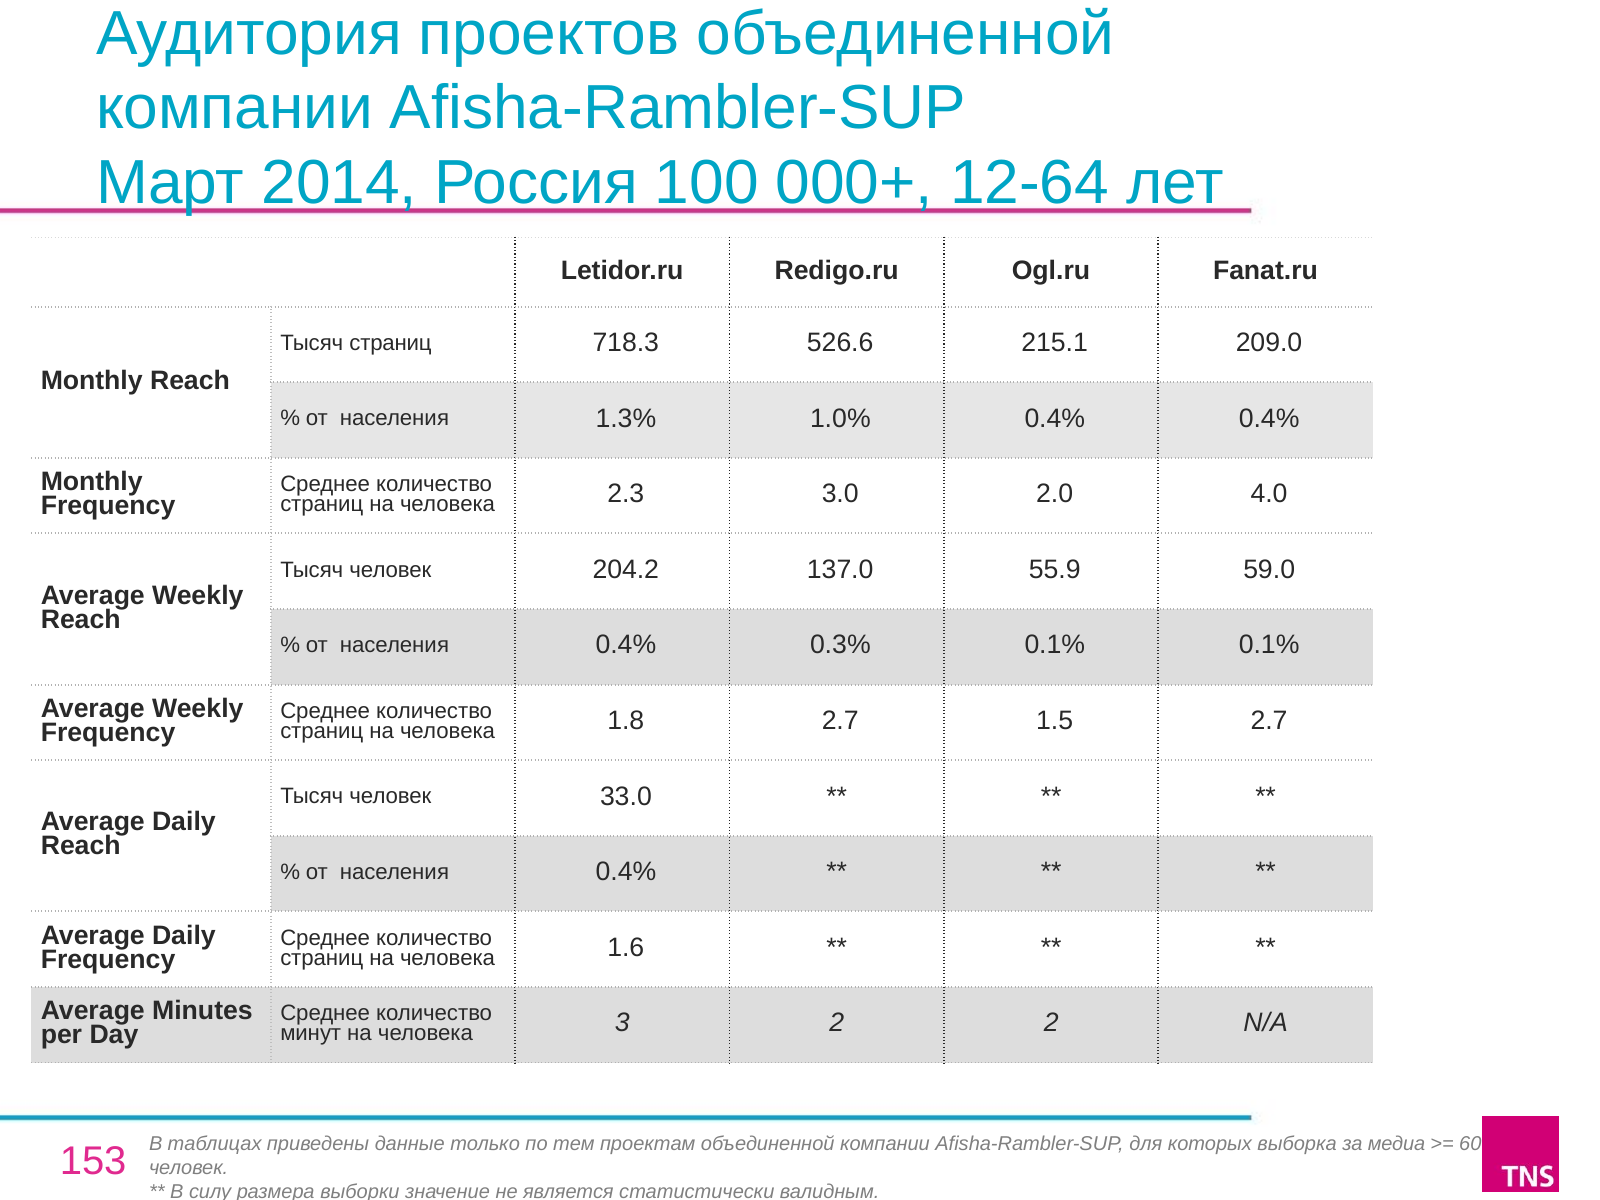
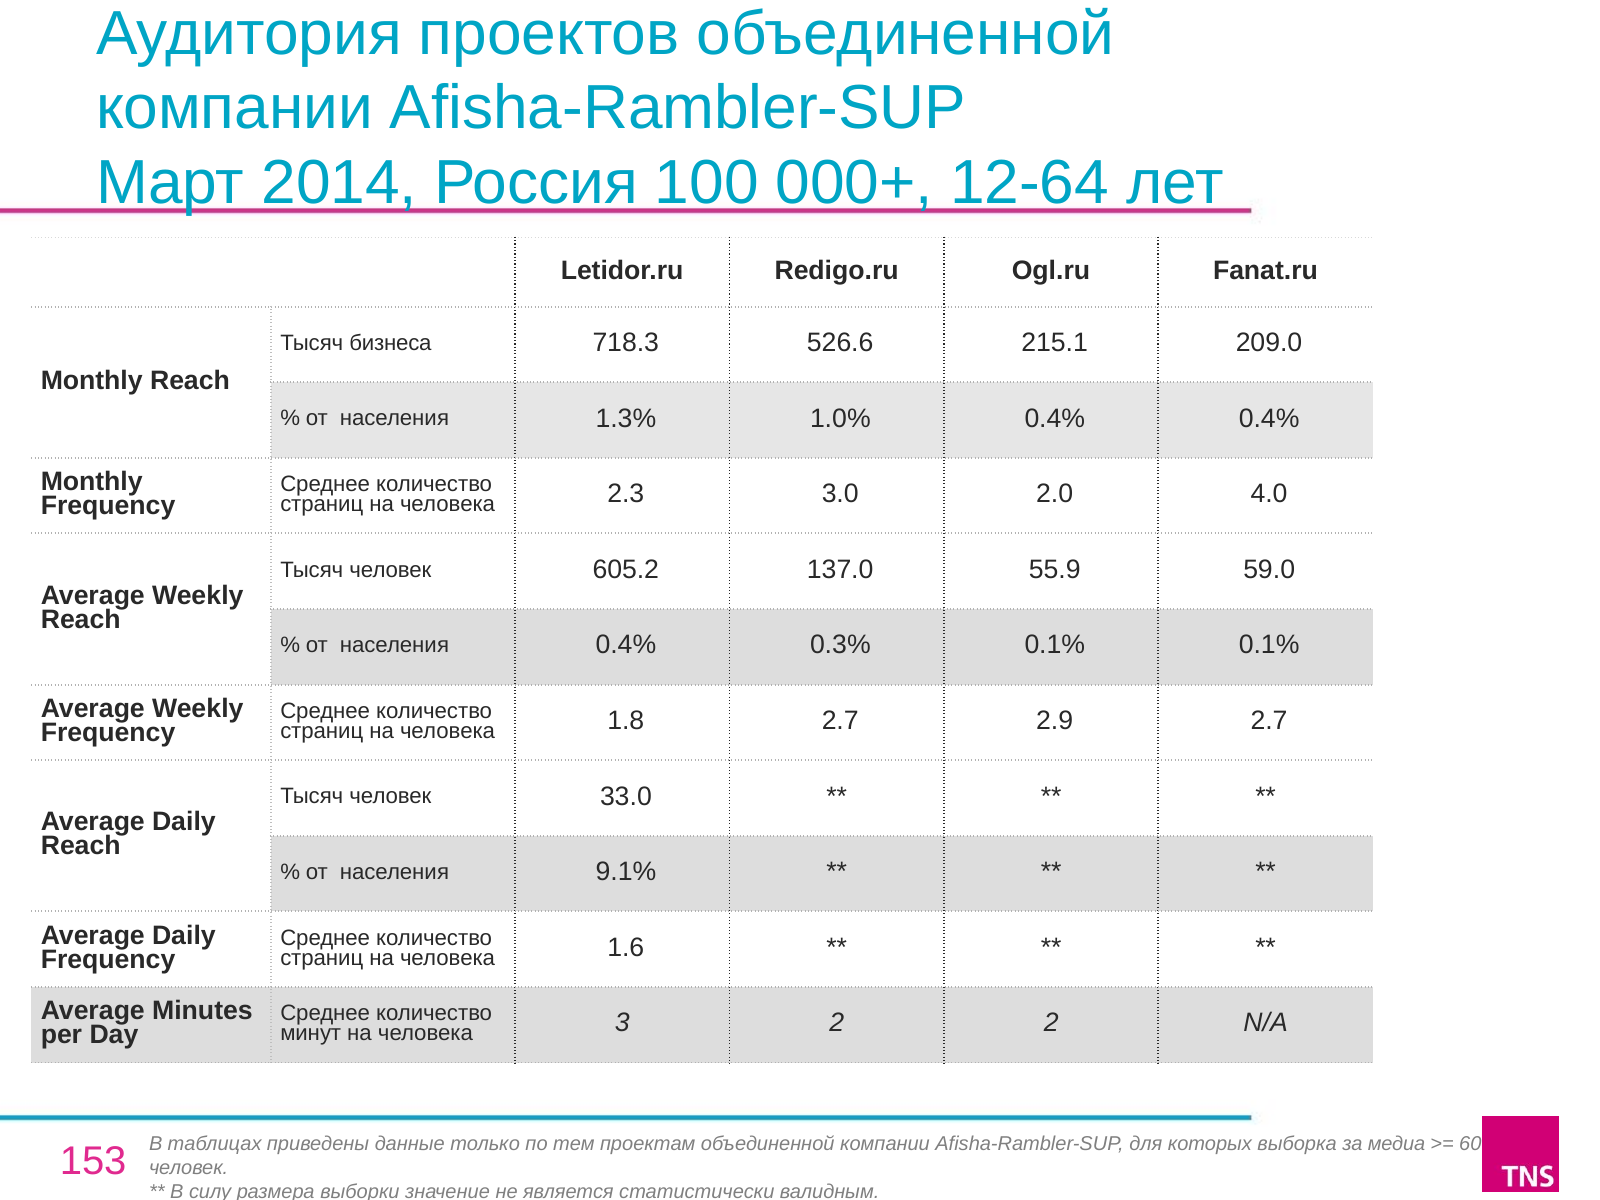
Тысяч страниц: страниц -> бизнеса
204.2: 204.2 -> 605.2
1.5: 1.5 -> 2.9
0.4% at (626, 872): 0.4% -> 9.1%
